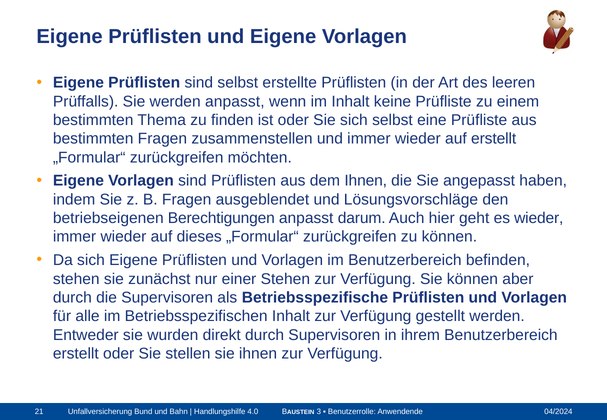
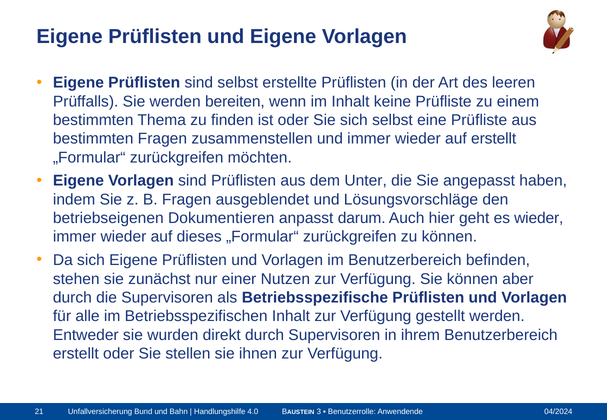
werden anpasst: anpasst -> bereiten
dem Ihnen: Ihnen -> Unter
Berechtigungen: Berechtigungen -> Dokumentieren
einer Stehen: Stehen -> Nutzen
